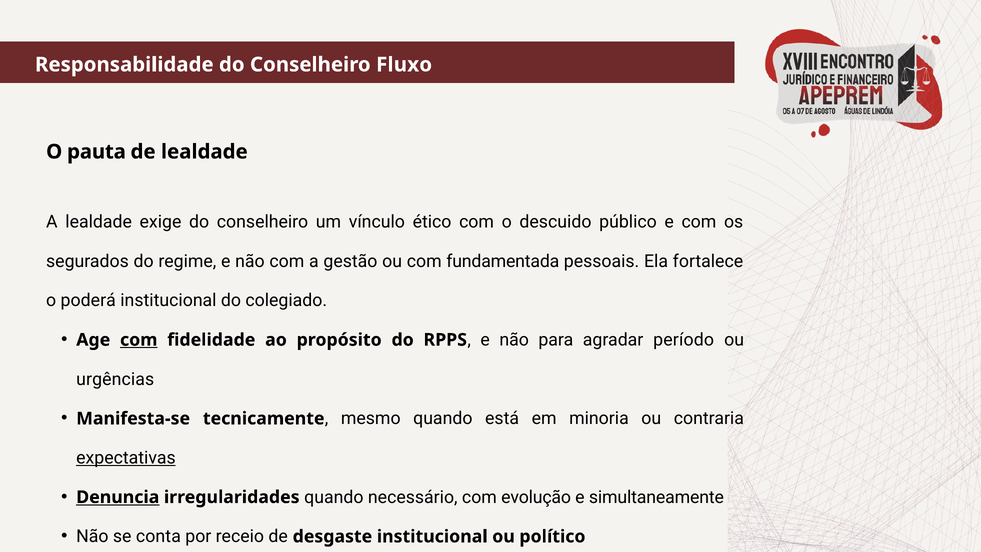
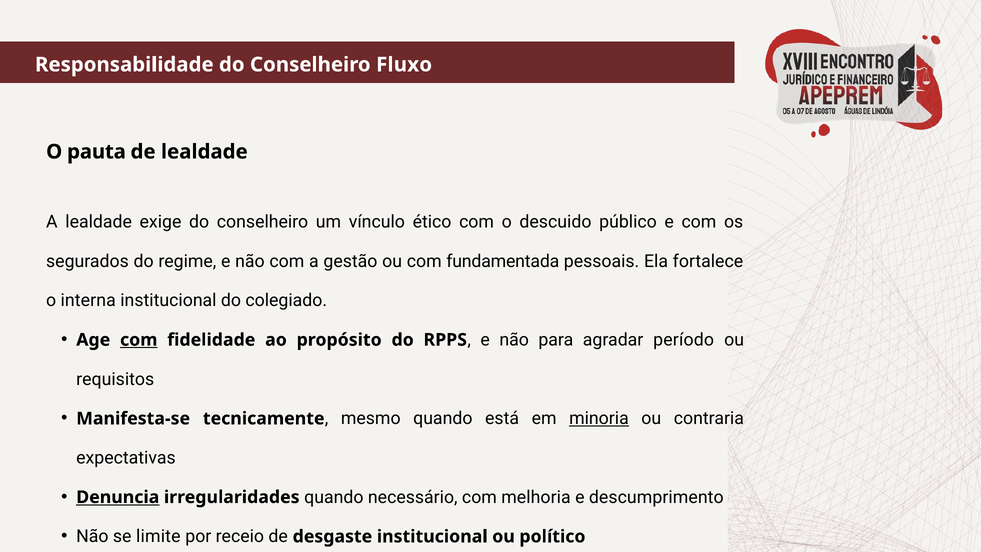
poderá: poderá -> interna
urgências: urgências -> requisitos
minoria underline: none -> present
expectativas underline: present -> none
evolução: evolução -> melhoria
simultaneamente: simultaneamente -> descumprimento
conta: conta -> limite
